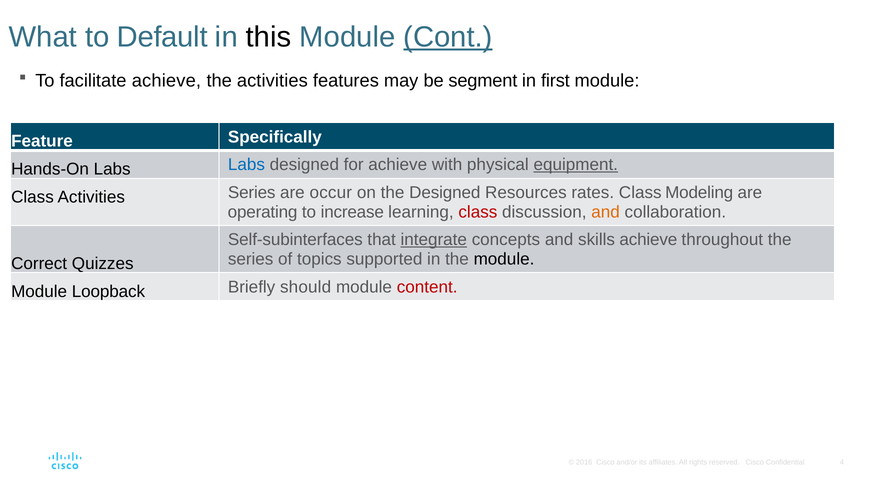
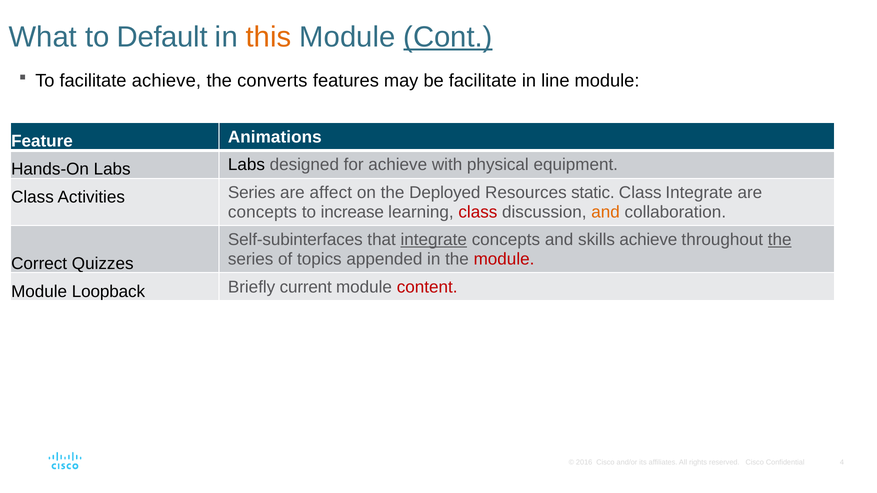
this colour: black -> orange
the activities: activities -> converts
be segment: segment -> facilitate
first: first -> line
Specifically: Specifically -> Animations
Labs at (246, 165) colour: blue -> black
equipment underline: present -> none
occur: occur -> affect
the Designed: Designed -> Deployed
rates: rates -> static
Class Modeling: Modeling -> Integrate
operating at (263, 212): operating -> concepts
the at (780, 240) underline: none -> present
supported: supported -> appended
module at (504, 259) colour: black -> red
should: should -> current
